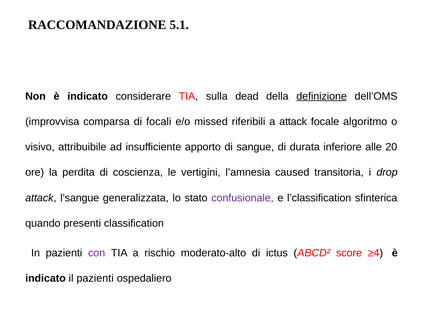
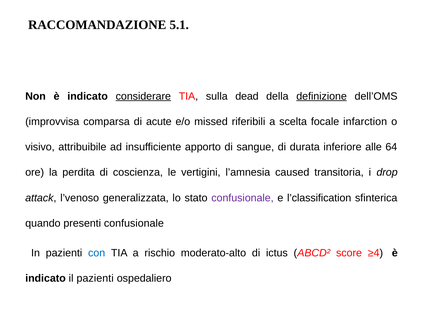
considerare underline: none -> present
focali: focali -> acute
a attack: attack -> scelta
algoritmo: algoritmo -> infarction
20: 20 -> 64
l’sangue: l’sangue -> l’venoso
presenti classification: classification -> confusionale
con colour: purple -> blue
